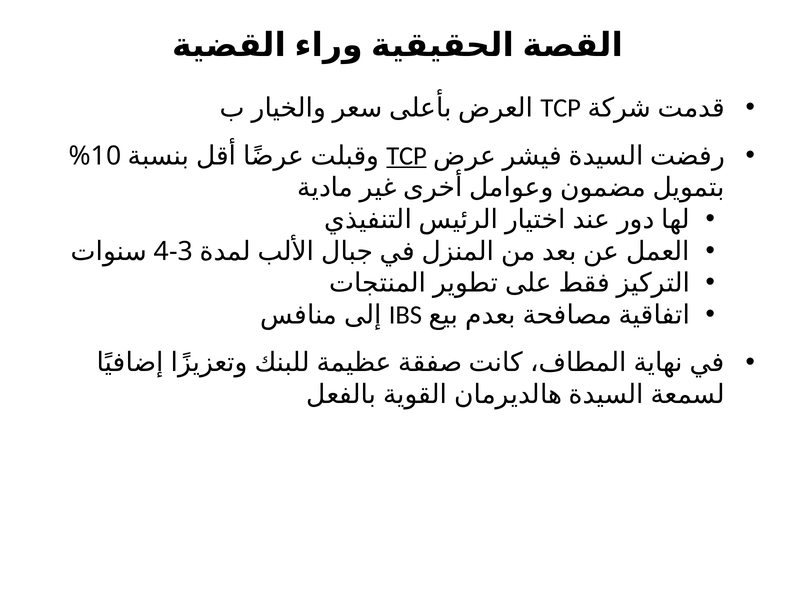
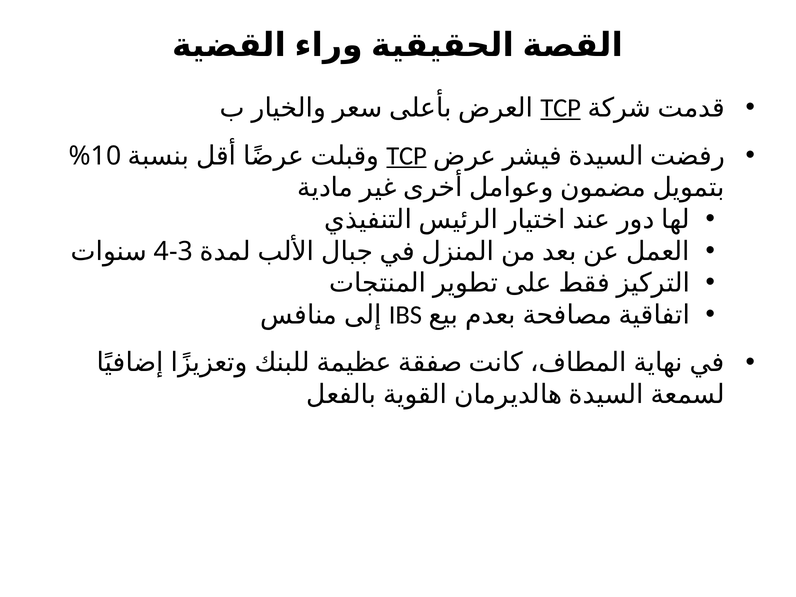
TCP at (561, 108) underline: none -> present
